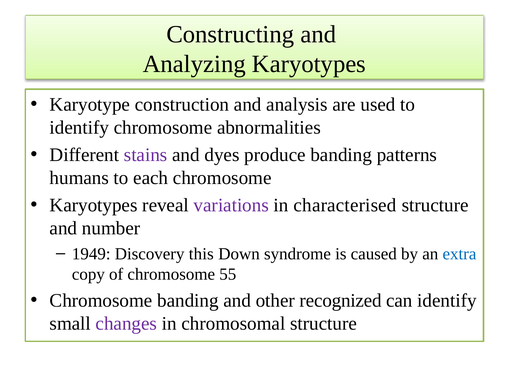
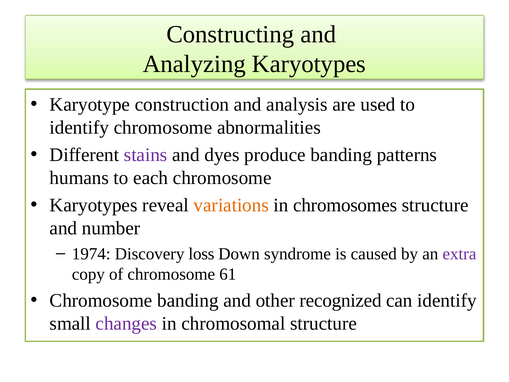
variations colour: purple -> orange
characterised: characterised -> chromosomes
1949: 1949 -> 1974
this: this -> loss
extra colour: blue -> purple
55: 55 -> 61
